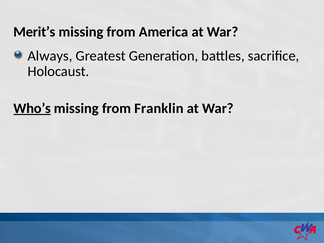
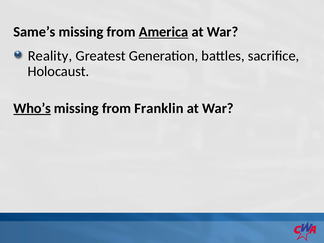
Merit’s: Merit’s -> Same’s
America underline: none -> present
Always: Always -> Reality
